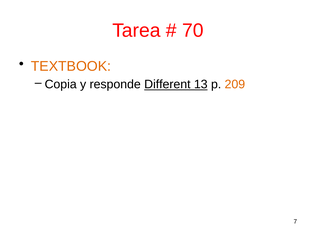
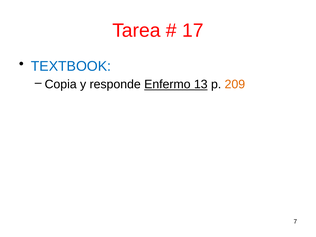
70: 70 -> 17
TEXTBOOK colour: orange -> blue
Different: Different -> Enfermo
